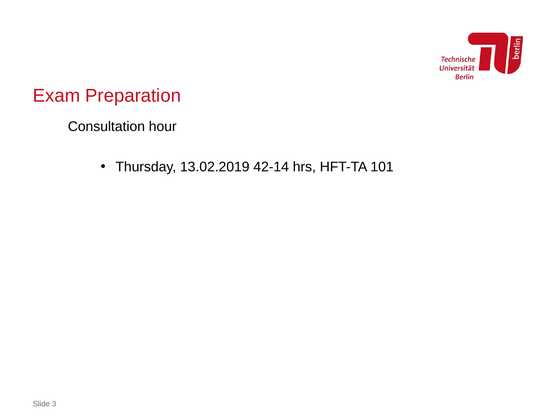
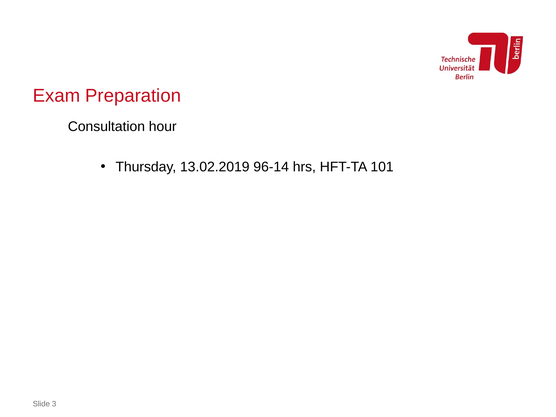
42-14: 42-14 -> 96-14
